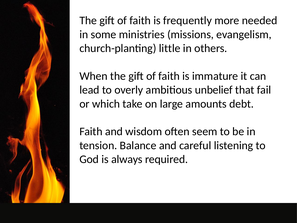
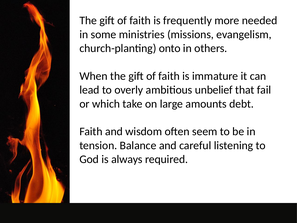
little: little -> onto
